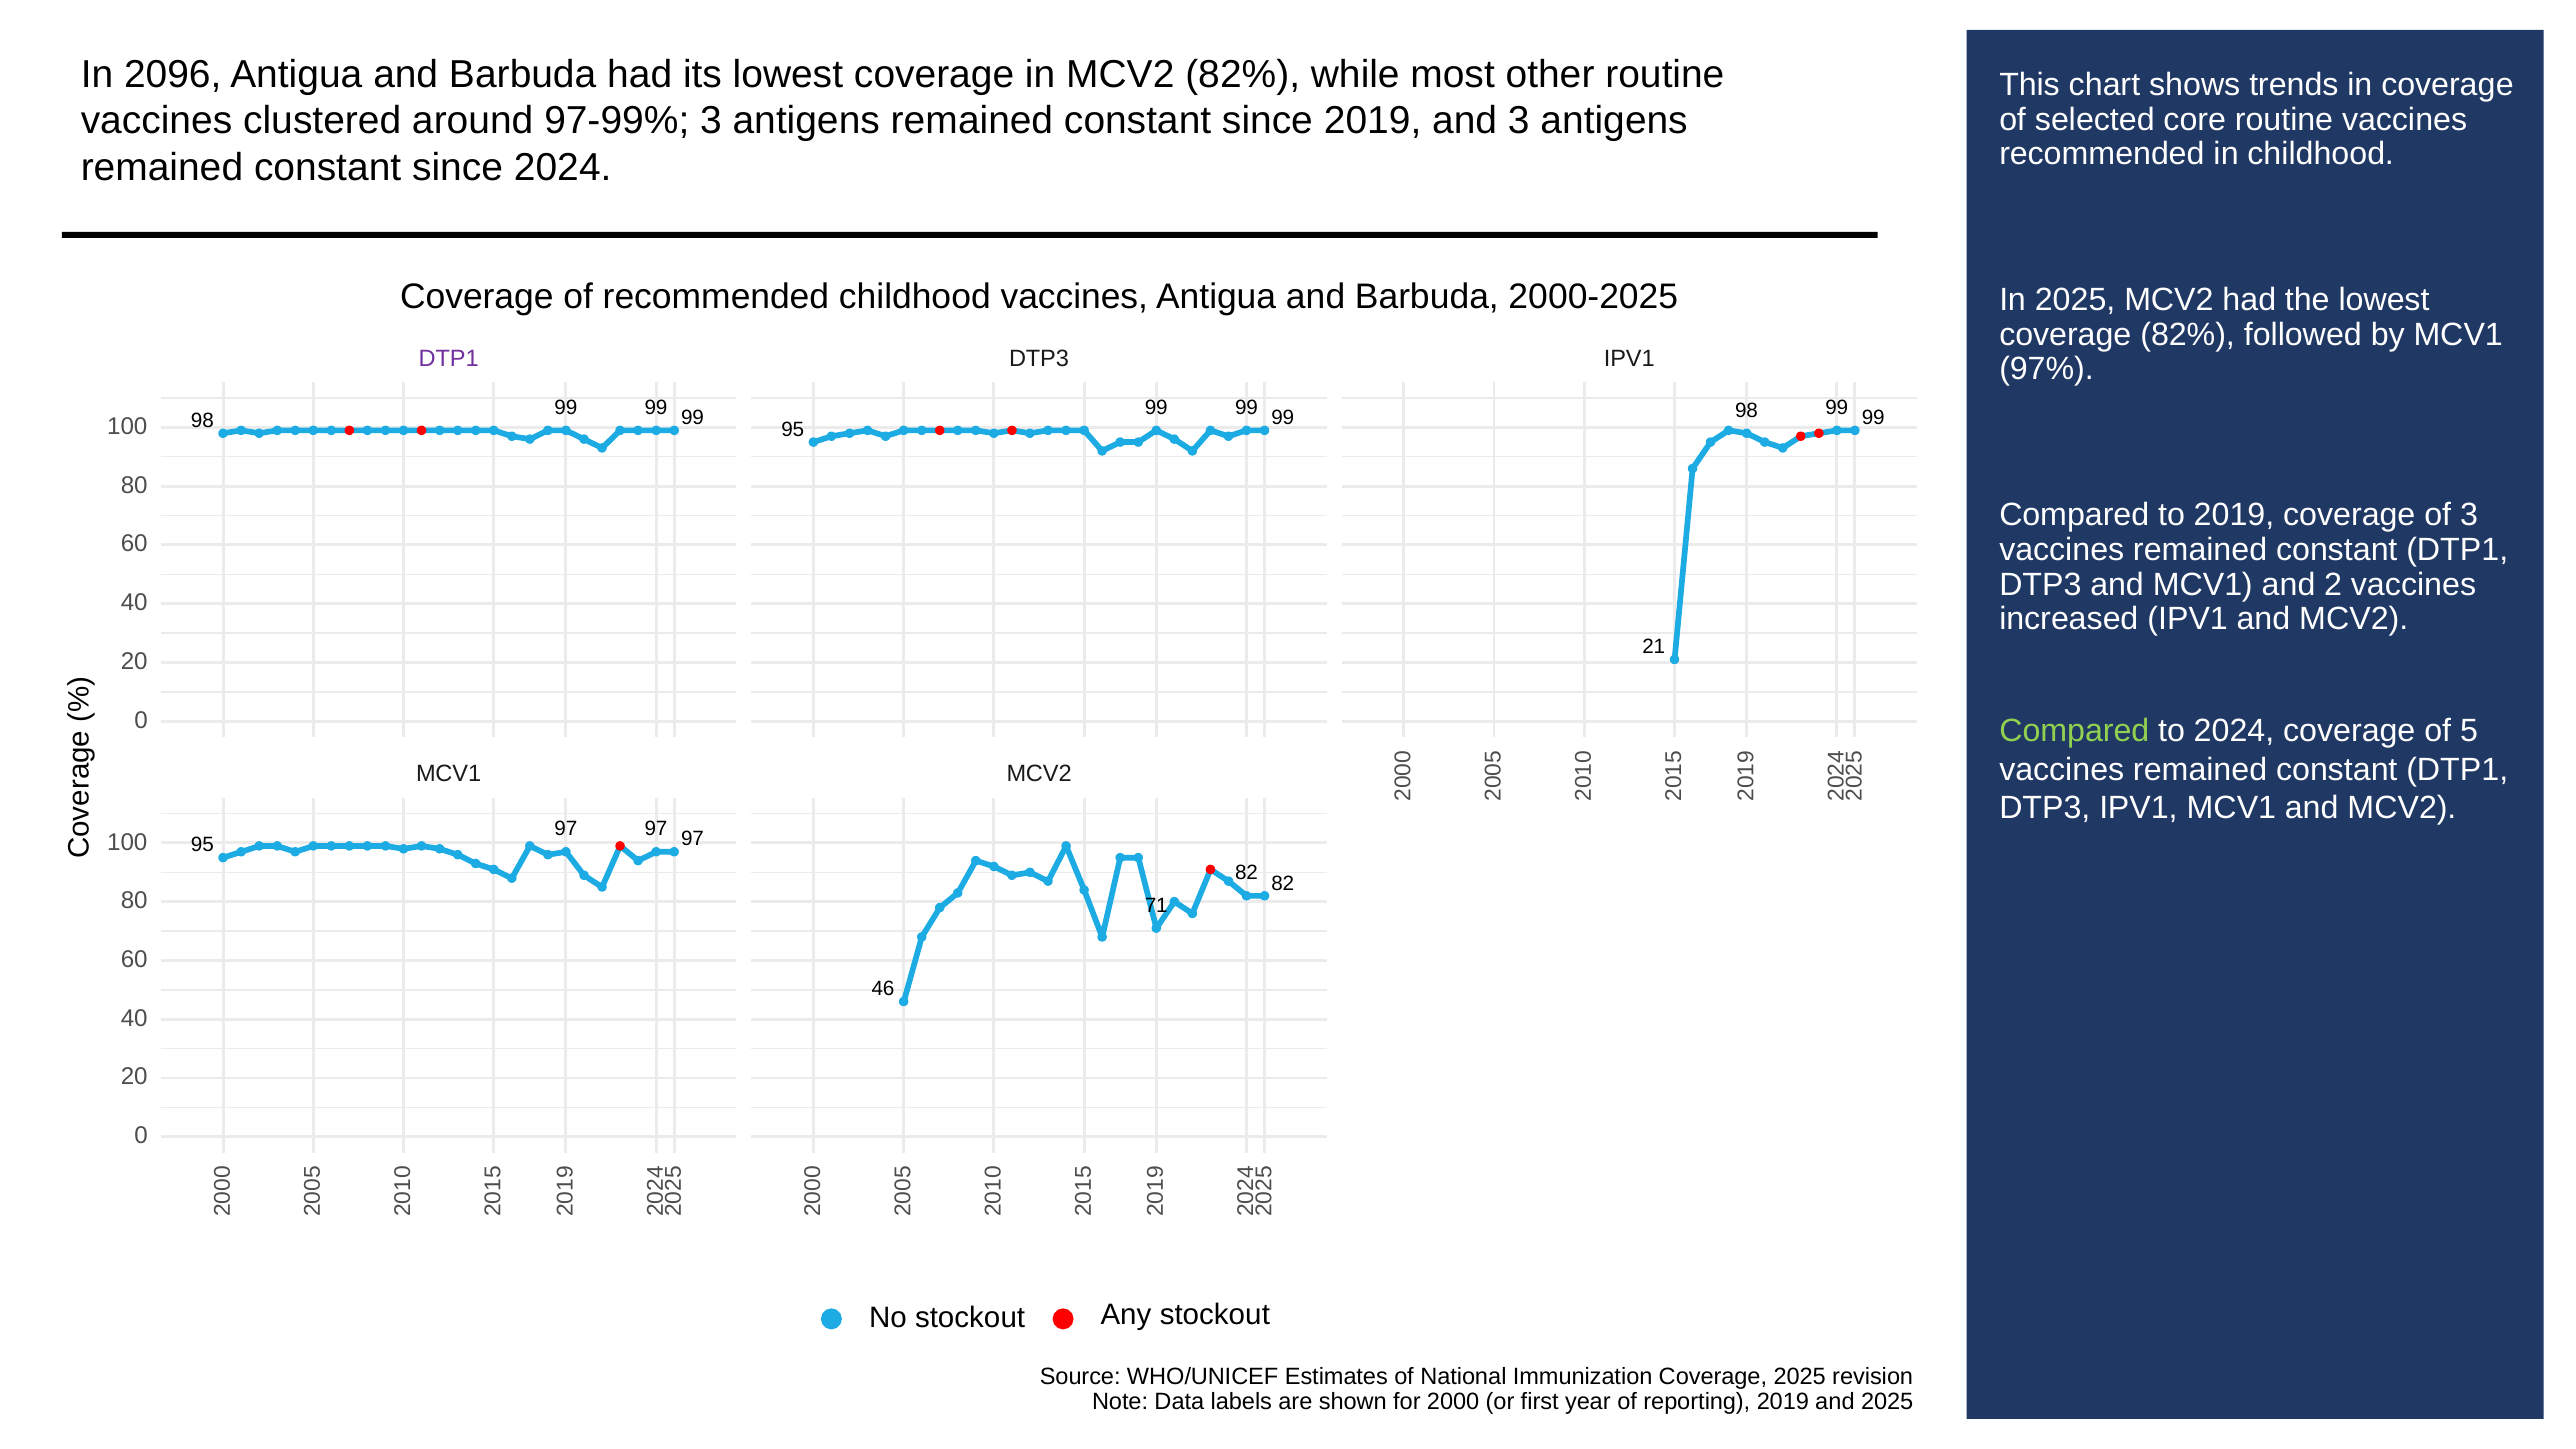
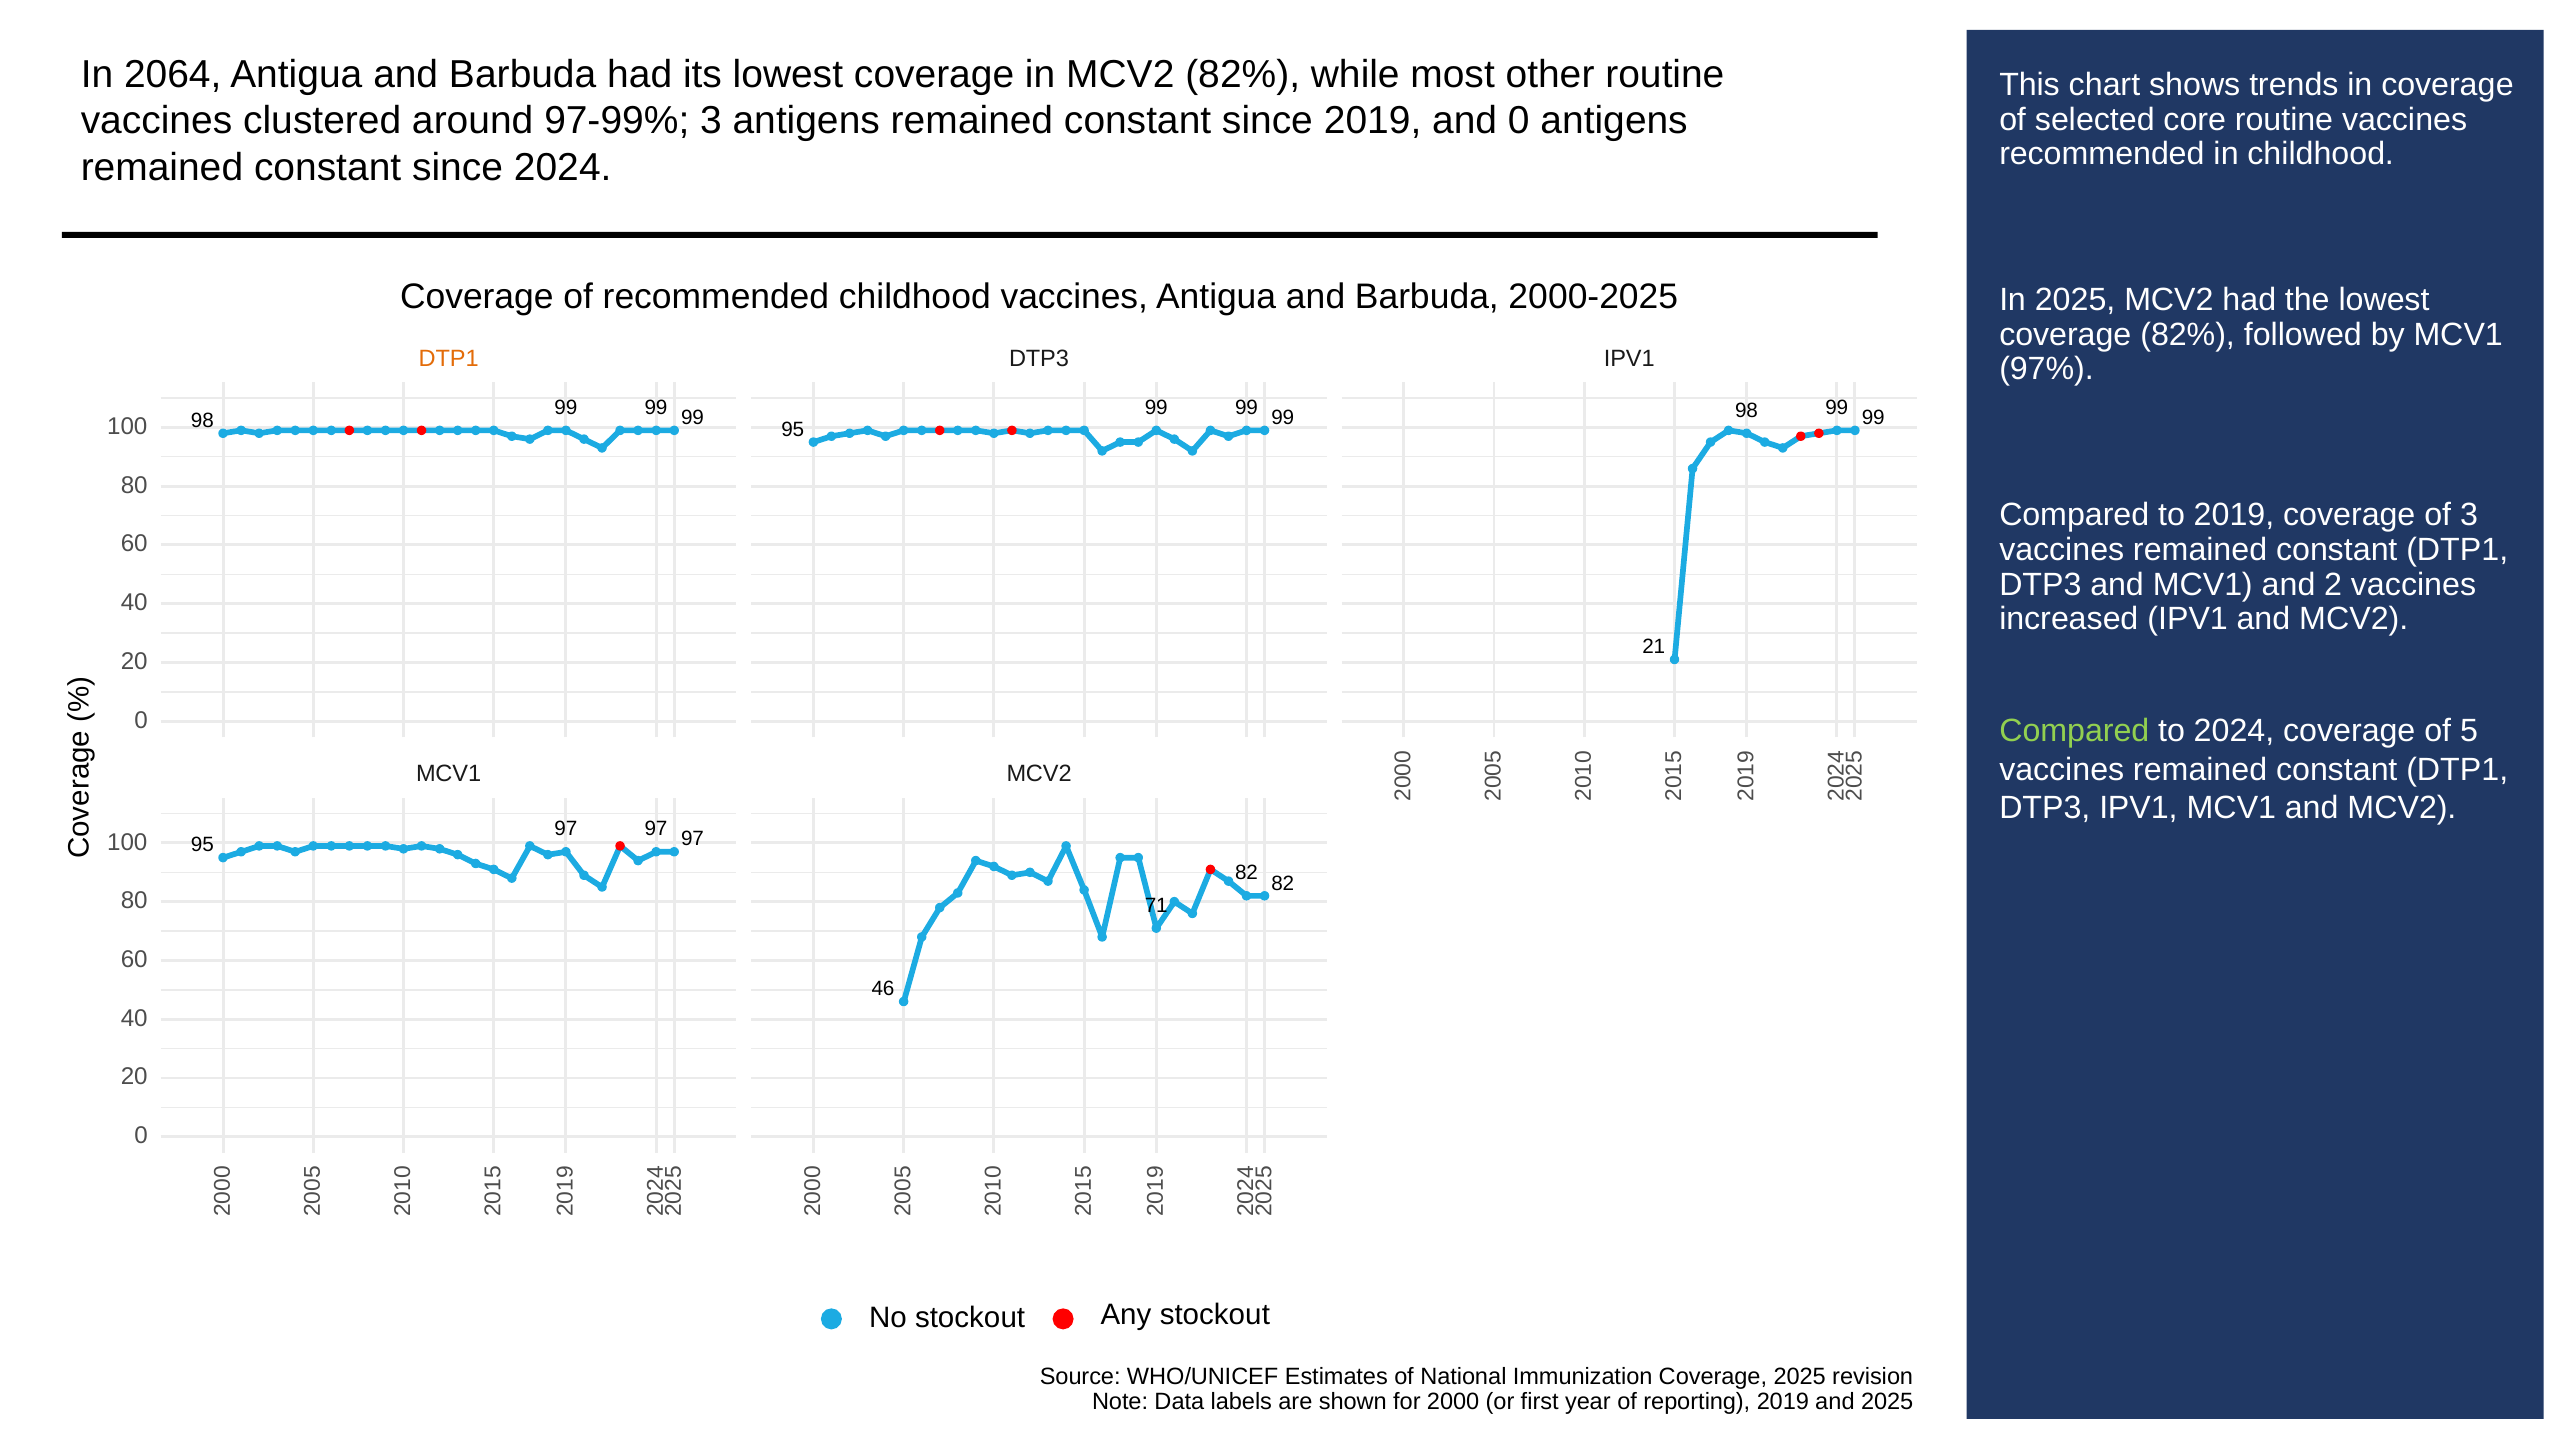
2096: 2096 -> 2064
and 3: 3 -> 0
DTP1 at (449, 358) colour: purple -> orange
